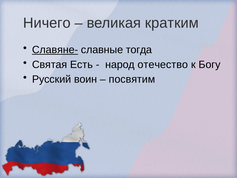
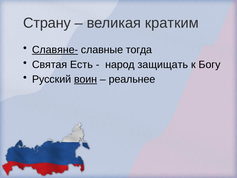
Ничего: Ничего -> Страну
отечество: отечество -> защищать
воин underline: none -> present
посвятим: посвятим -> реальнее
